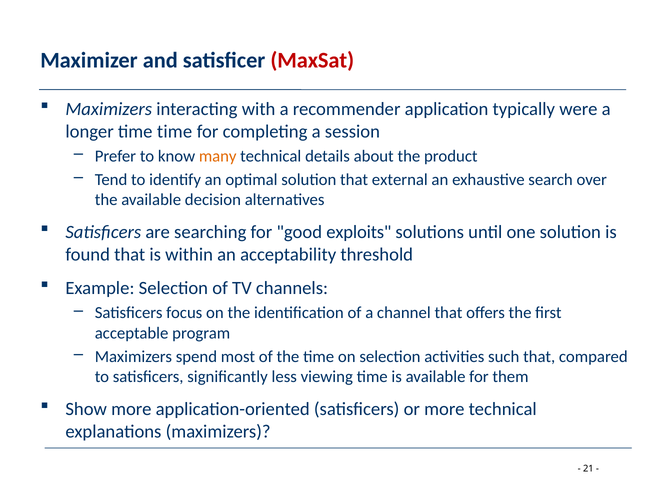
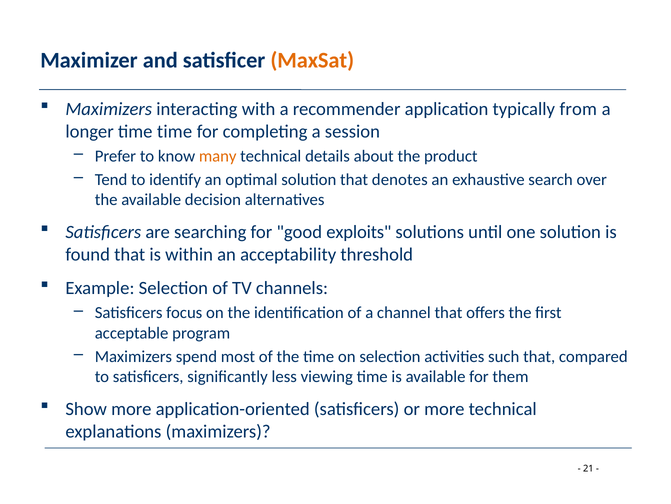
MaxSat colour: red -> orange
were: were -> from
external: external -> denotes
